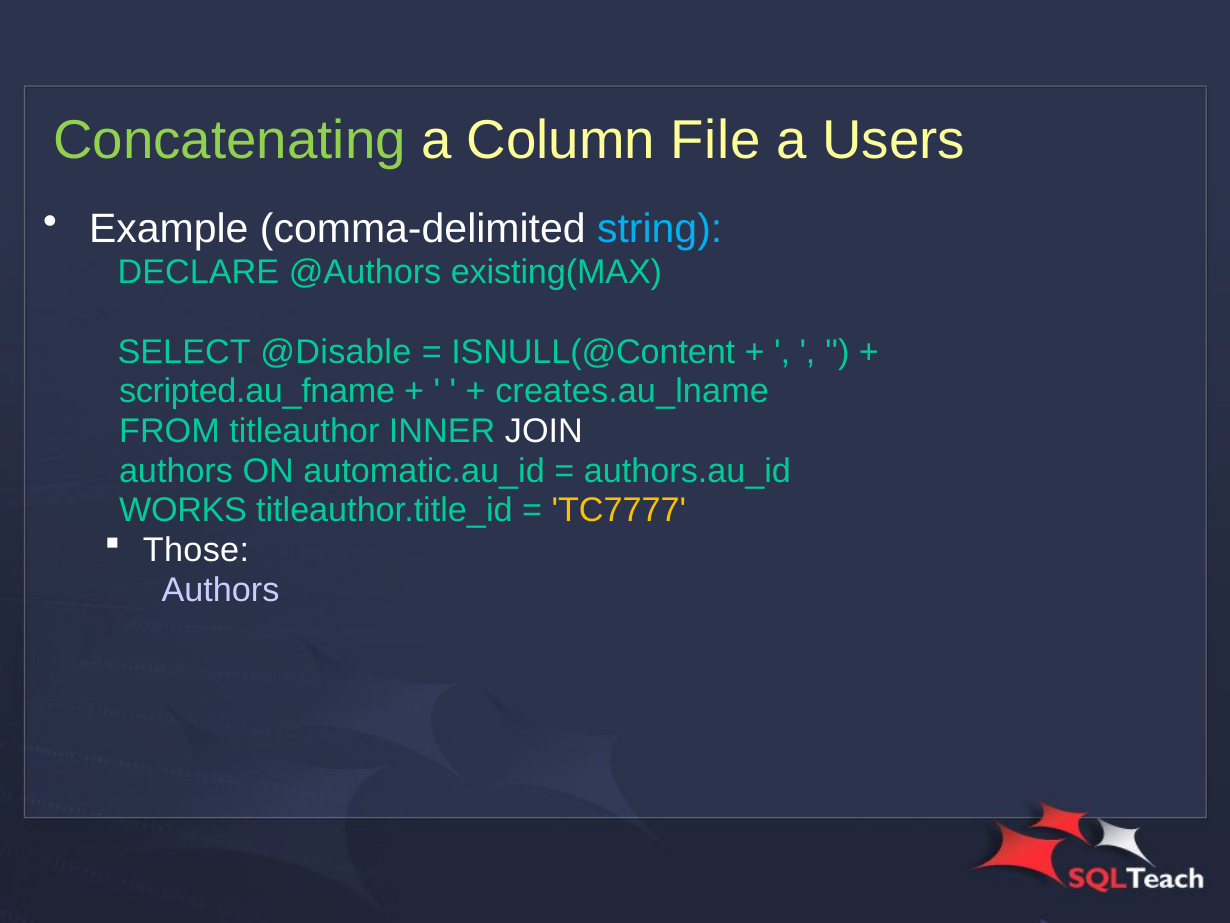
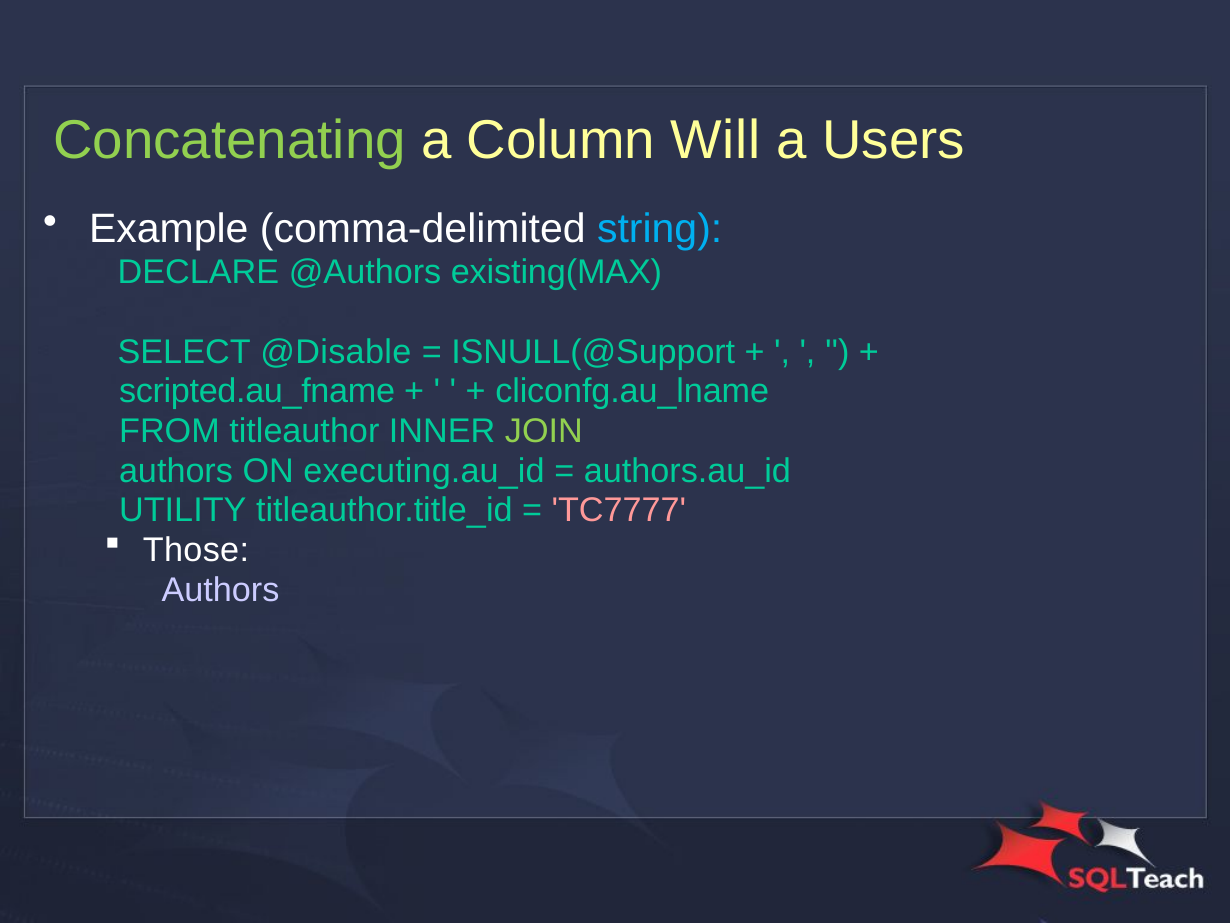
File: File -> Will
ISNULL(@Content: ISNULL(@Content -> ISNULL(@Support
creates.au_lname: creates.au_lname -> cliconfg.au_lname
JOIN colour: white -> light green
automatic.au_id: automatic.au_id -> executing.au_id
WORKS: WORKS -> UTILITY
TC7777 colour: yellow -> pink
